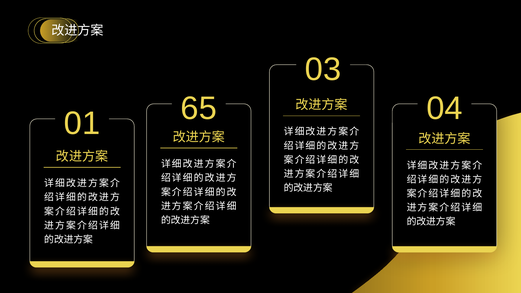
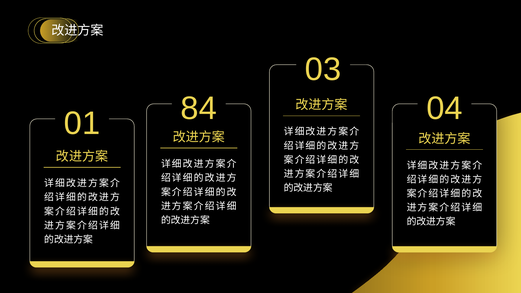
65: 65 -> 84
